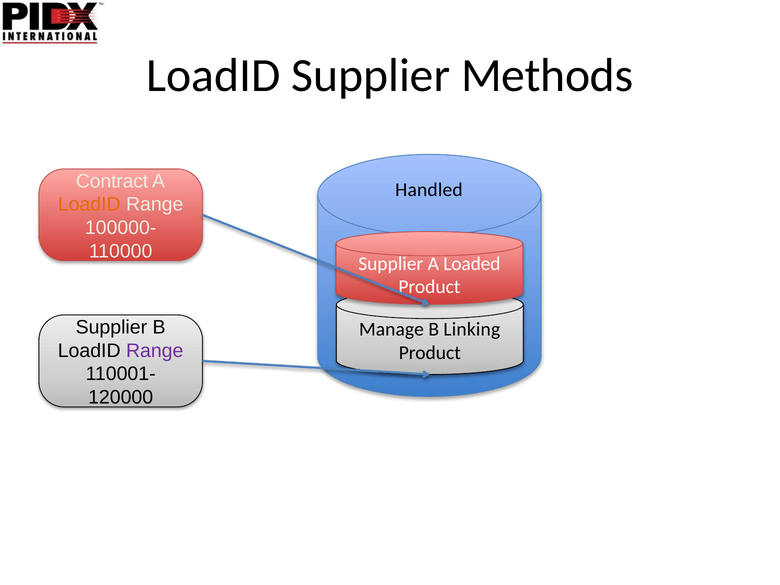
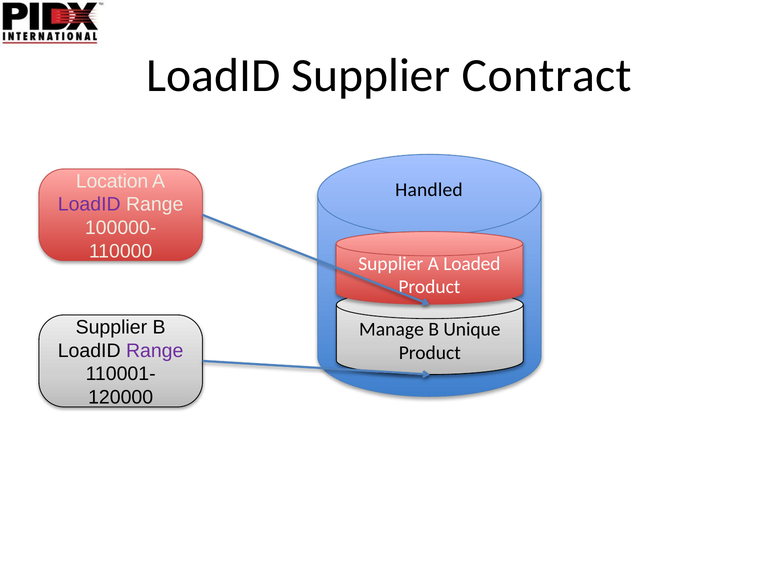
Methods: Methods -> Contract
Contract: Contract -> Location
LoadID at (89, 205) colour: orange -> purple
Linking: Linking -> Unique
